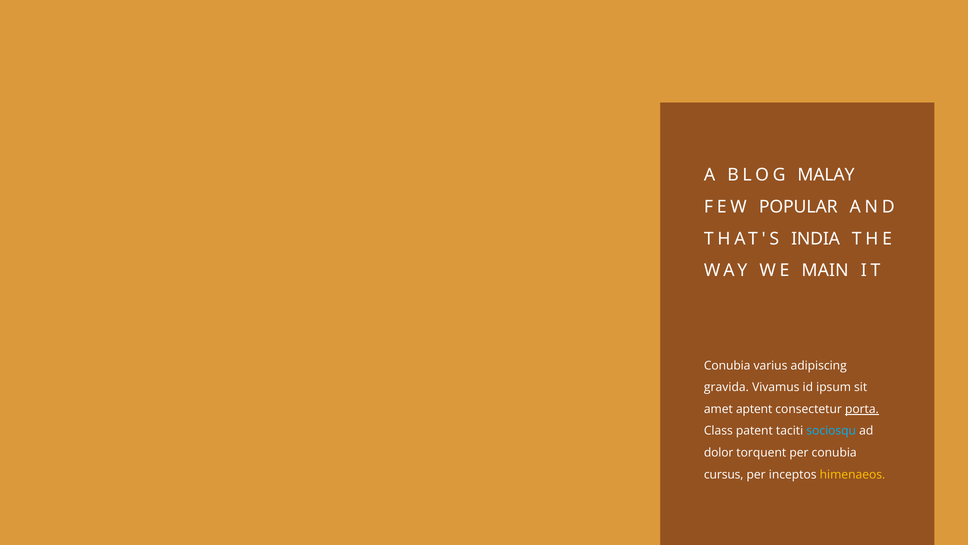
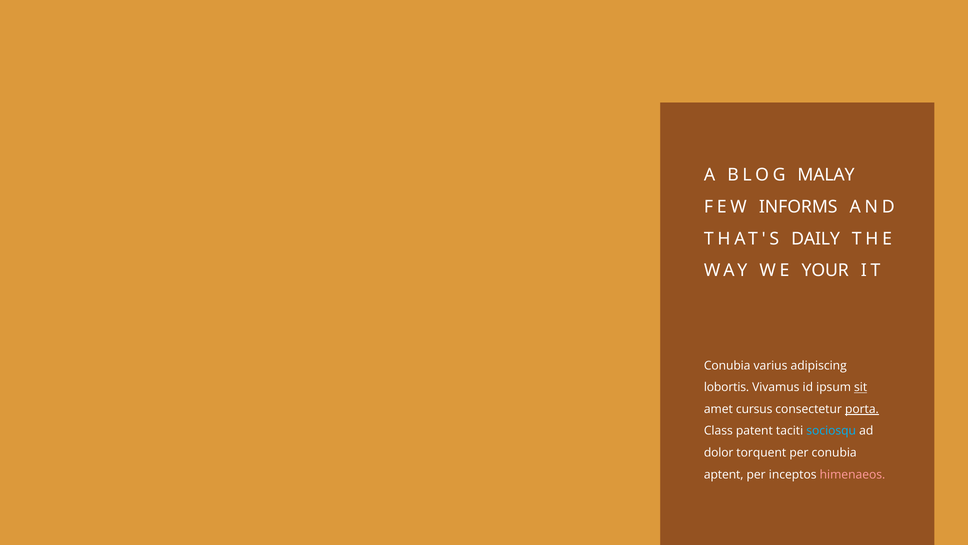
POPULAR: POPULAR -> INFORMS
INDIA: INDIA -> DAILY
MAIN: MAIN -> YOUR
gravida: gravida -> lobortis
sit underline: none -> present
aptent: aptent -> cursus
cursus: cursus -> aptent
himenaeos colour: yellow -> pink
